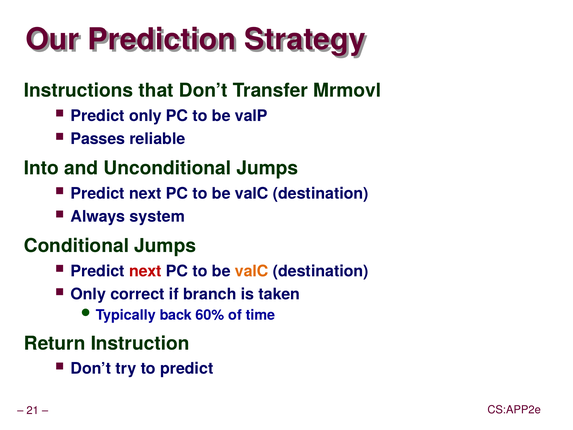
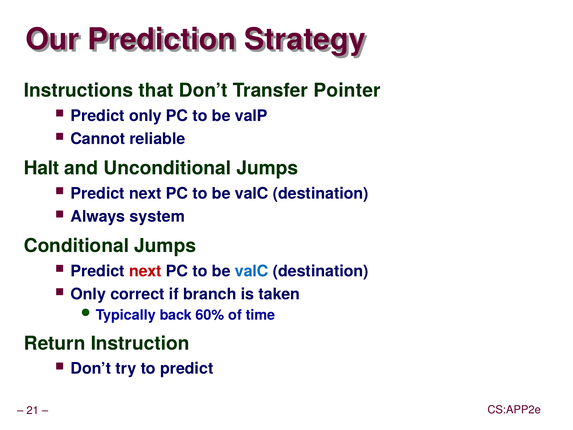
Mrmovl: Mrmovl -> Pointer
Passes: Passes -> Cannot
Into: Into -> Halt
valC at (252, 271) colour: orange -> blue
